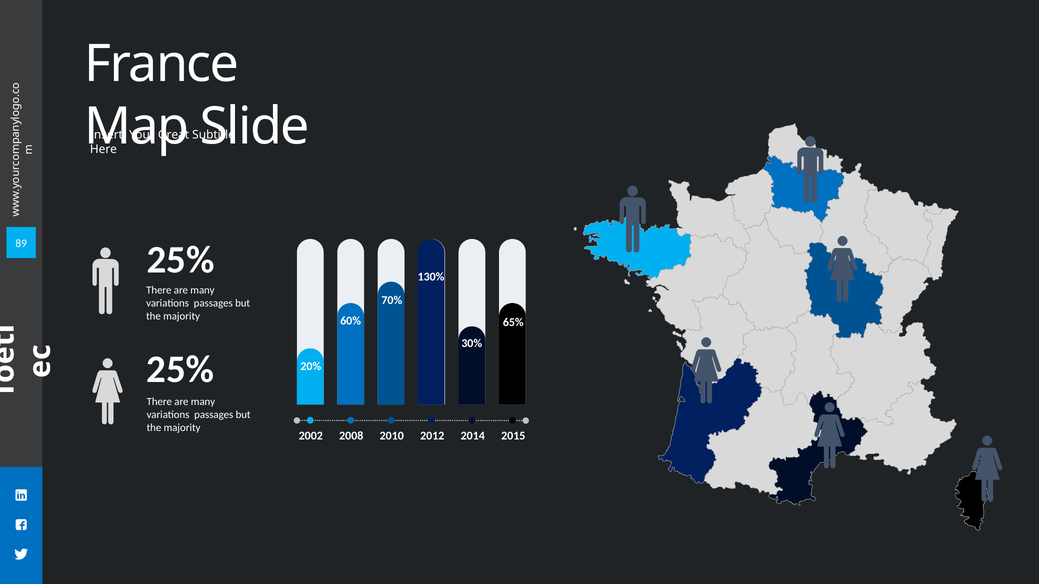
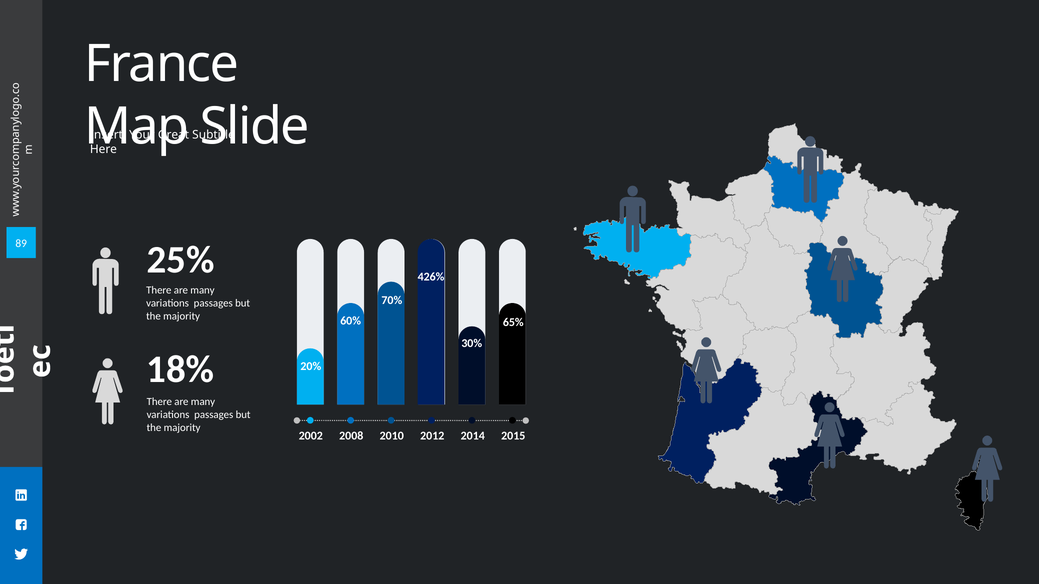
130%: 130% -> 426%
25% at (180, 370): 25% -> 18%
